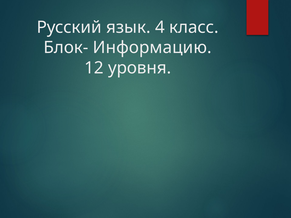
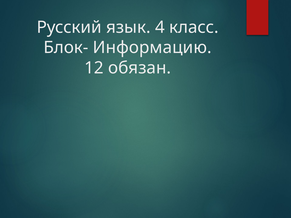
уровня: уровня -> обязан
